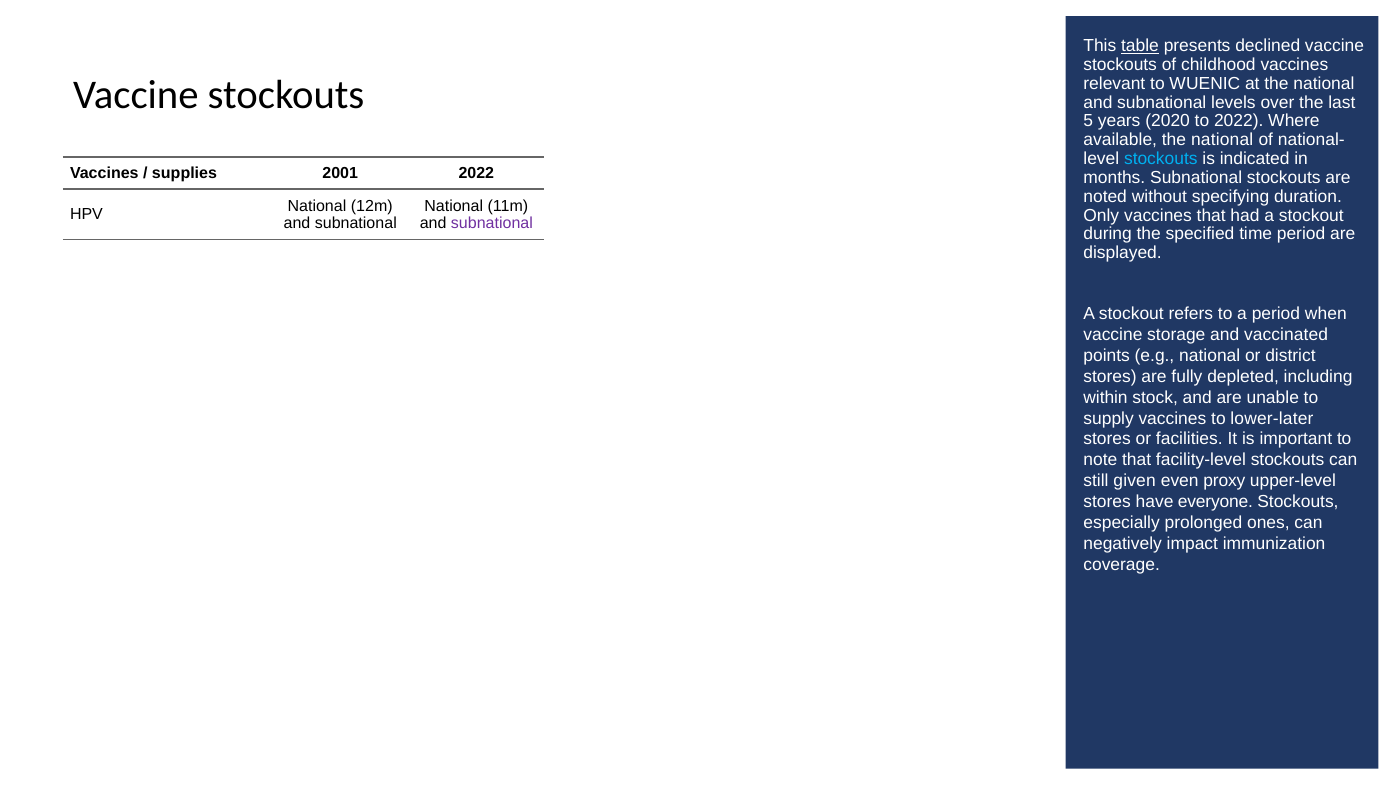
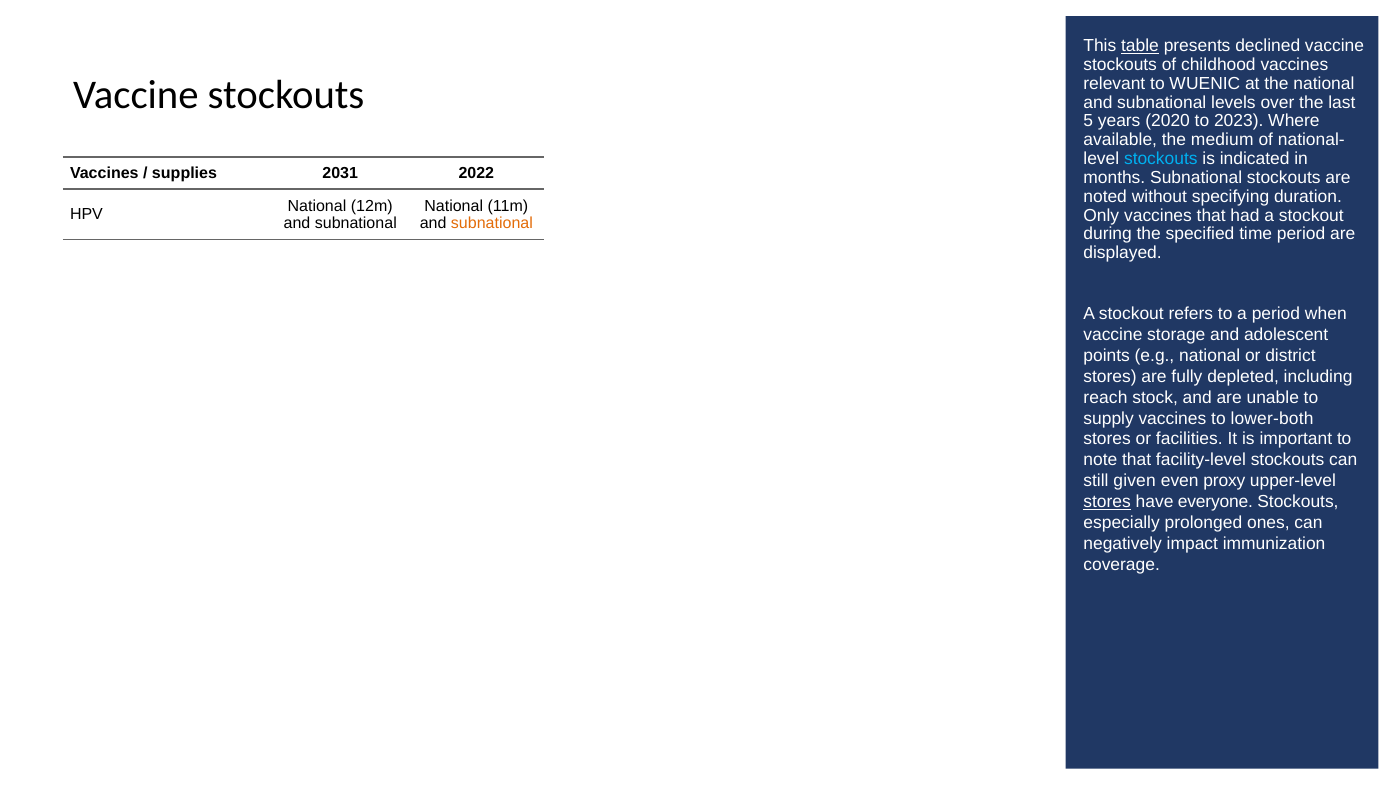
to 2022: 2022 -> 2023
available the national: national -> medium
2001: 2001 -> 2031
subnational at (492, 224) colour: purple -> orange
vaccinated: vaccinated -> adolescent
within: within -> reach
lower-later: lower-later -> lower-both
stores at (1107, 502) underline: none -> present
